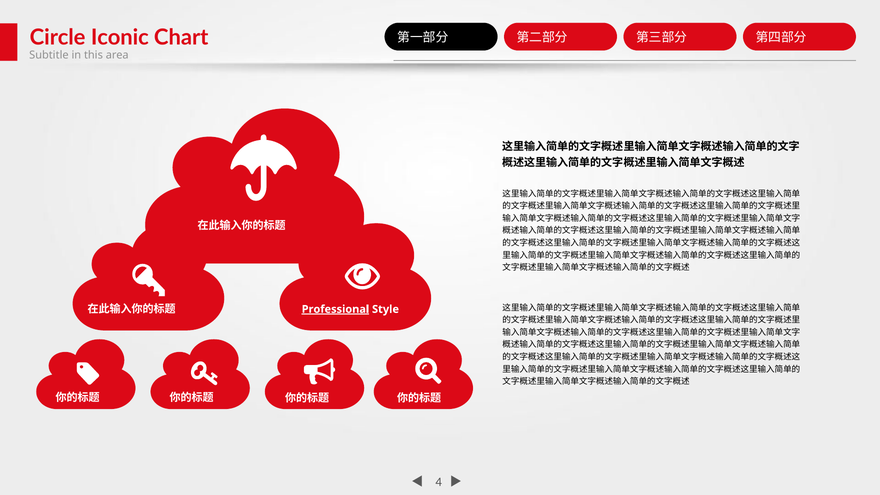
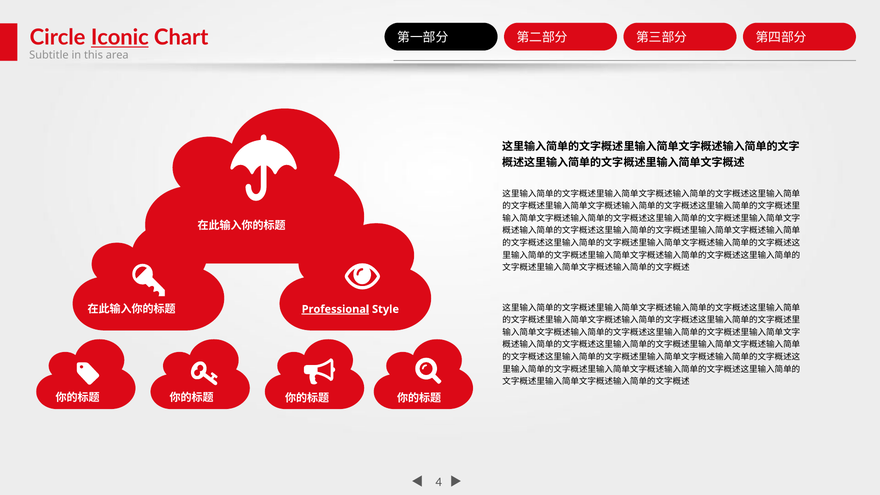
Iconic underline: none -> present
